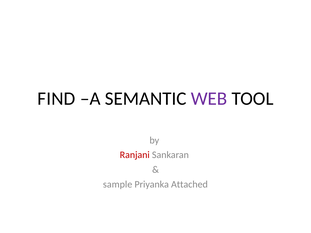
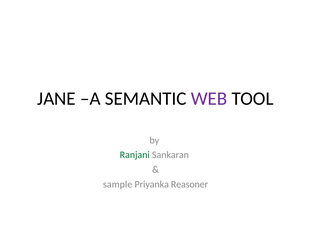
FIND: FIND -> JANE
Ranjani colour: red -> green
Attached: Attached -> Reasoner
